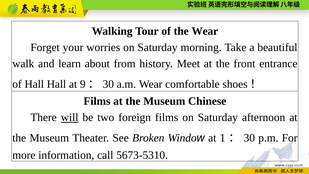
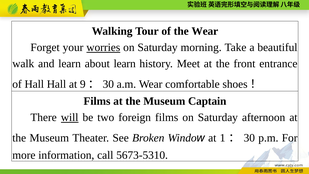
worries underline: none -> present
about from: from -> learn
Chinese: Chinese -> Captain
